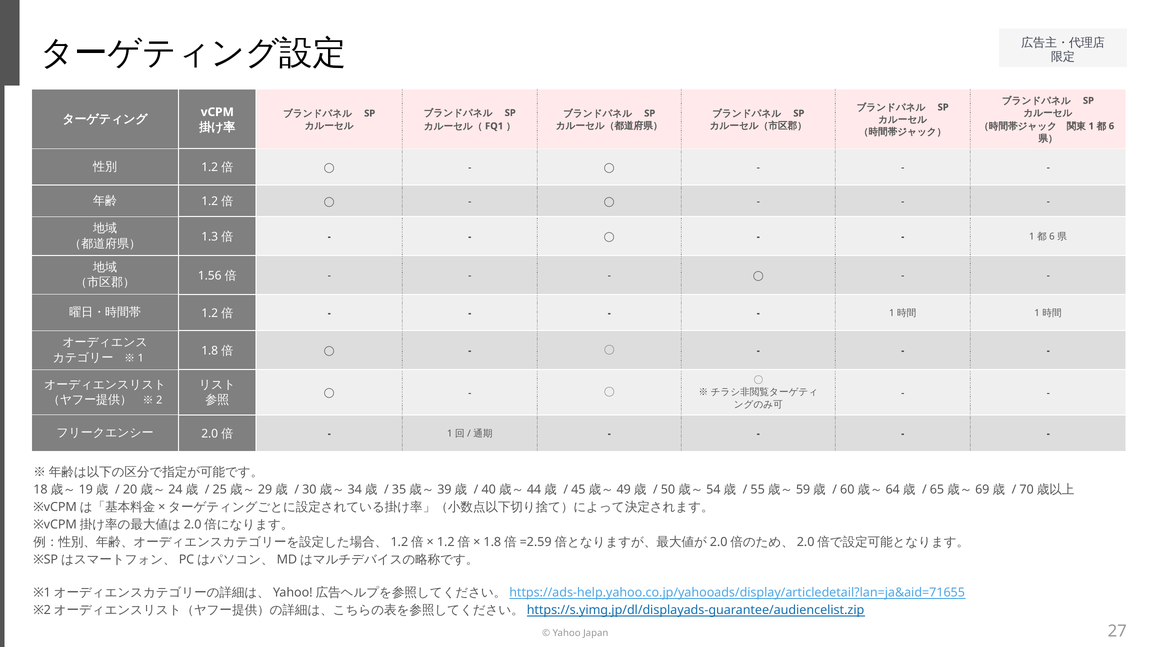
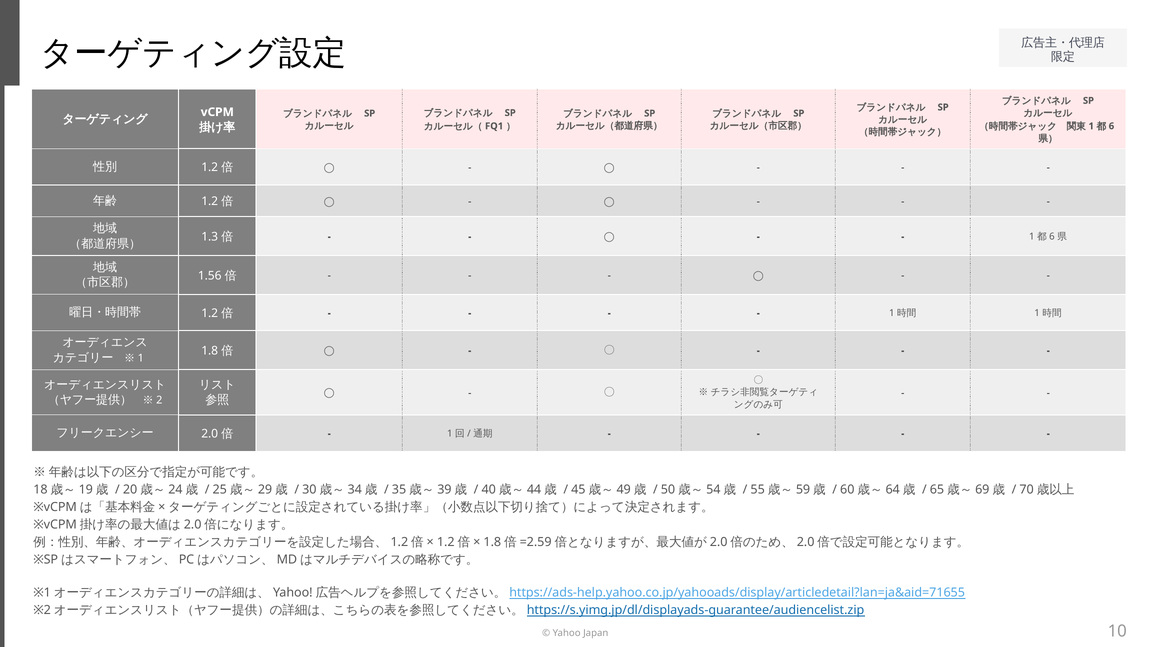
27: 27 -> 10
